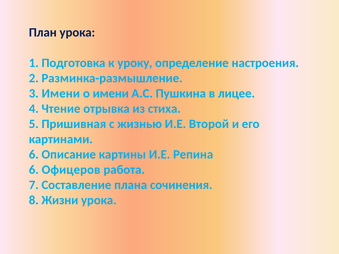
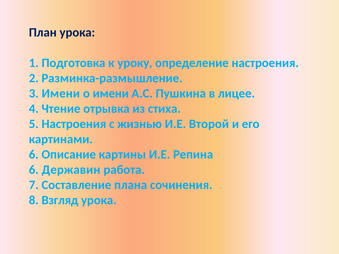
5 Пришивная: Пришивная -> Настроения
Офицеров: Офицеров -> Державин
Жизни: Жизни -> Взгляд
